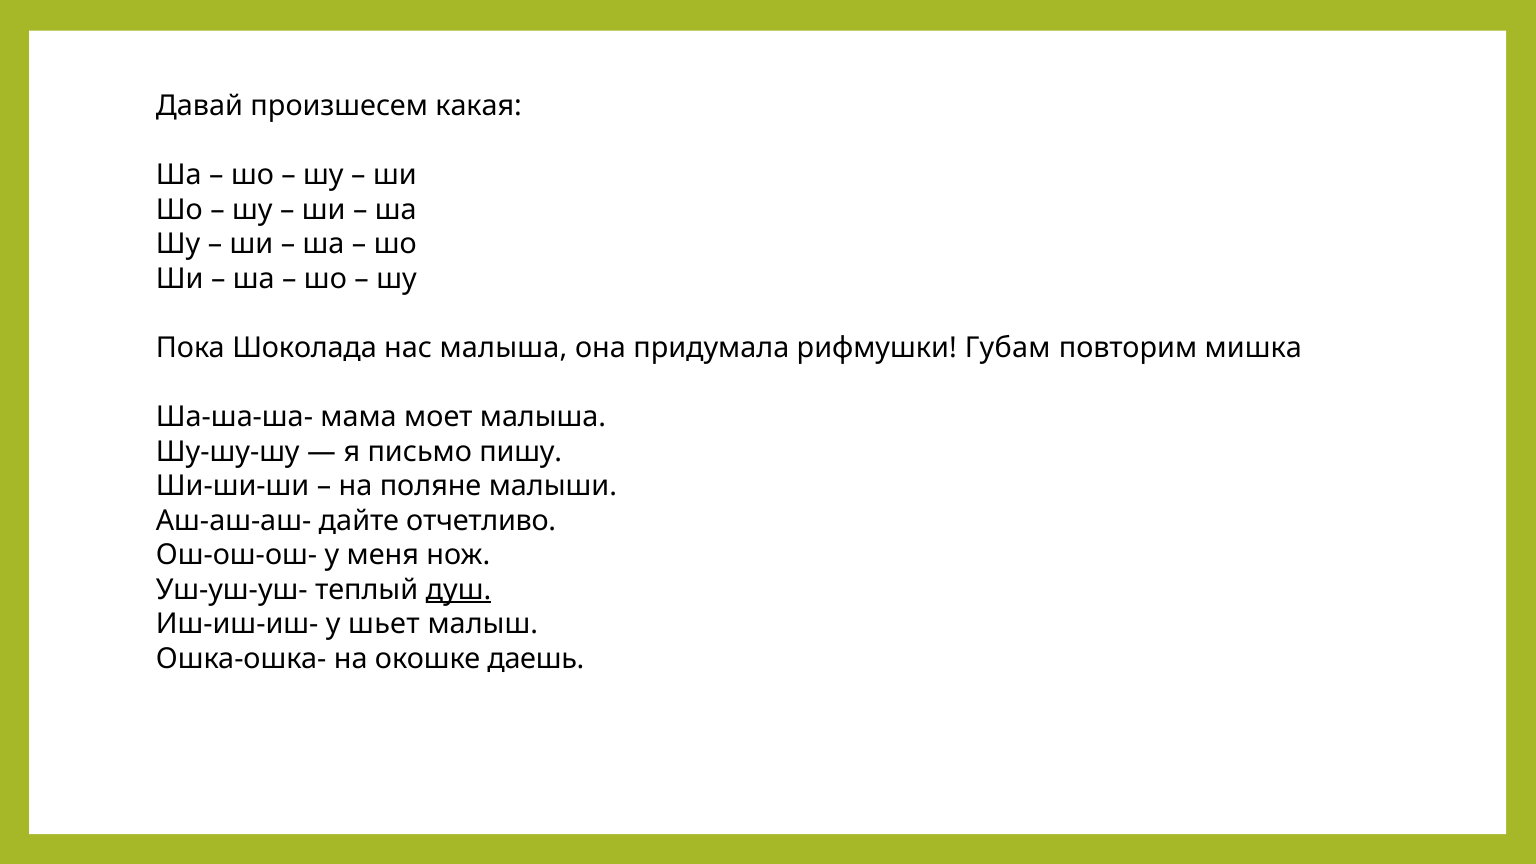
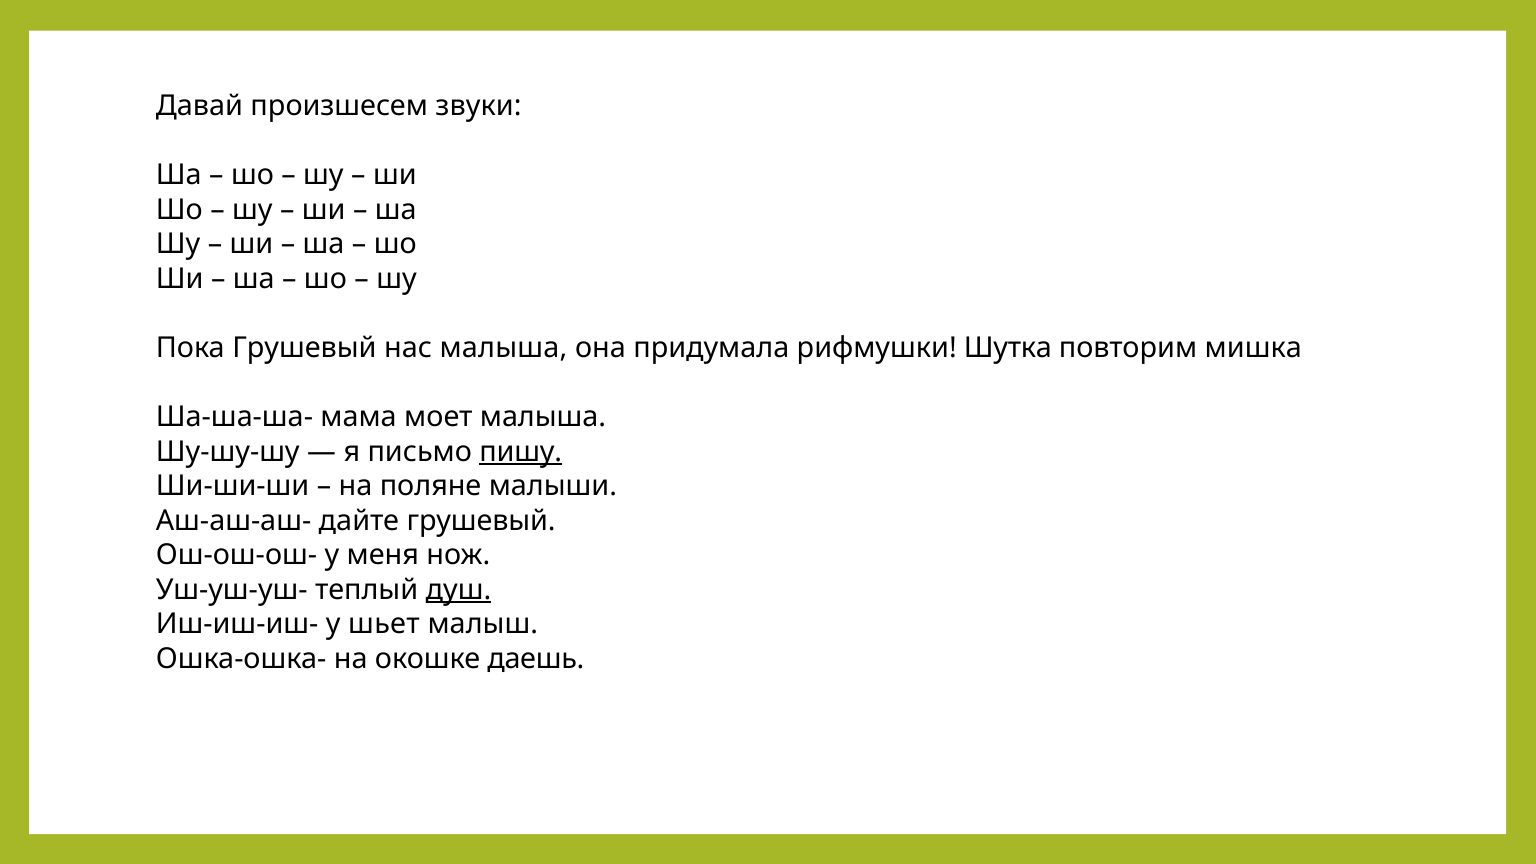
какая: какая -> звуки
Пока Шоколада: Шоколада -> Грушевый
Губам: Губам -> Шутка
пишу underline: none -> present
дайте отчетливо: отчетливо -> грушевый
